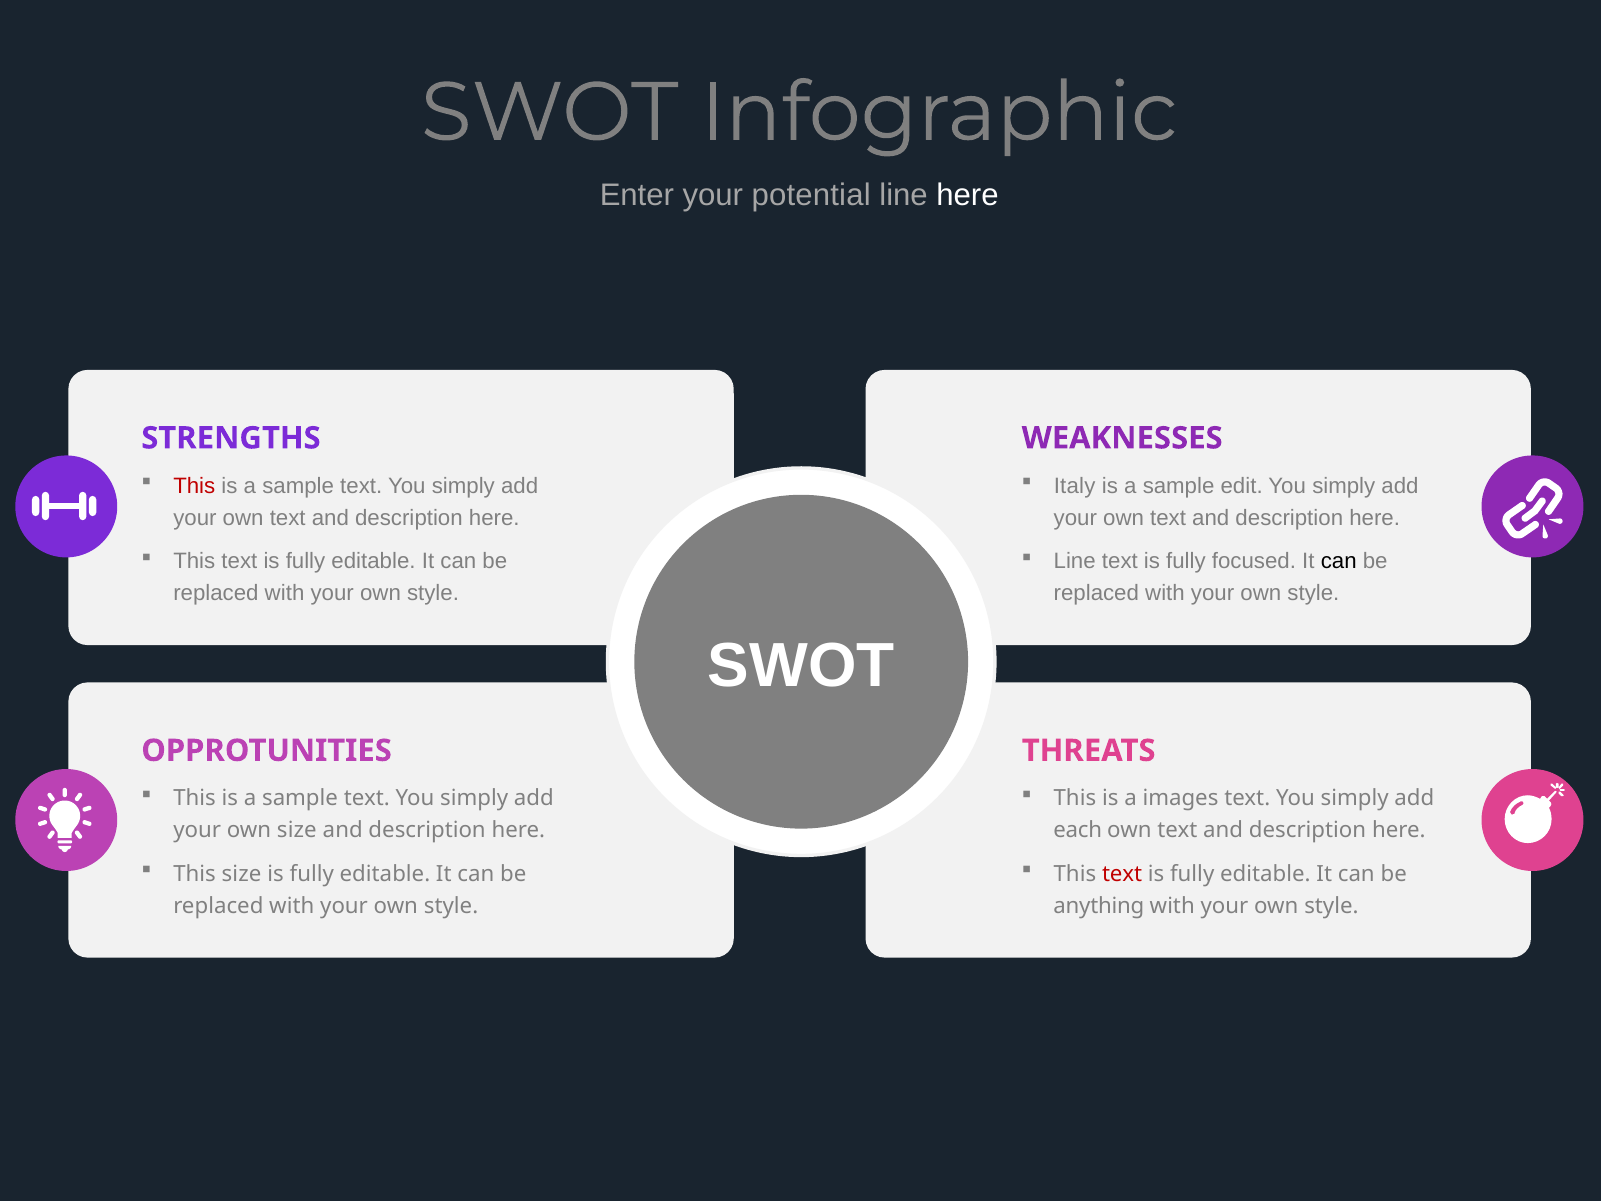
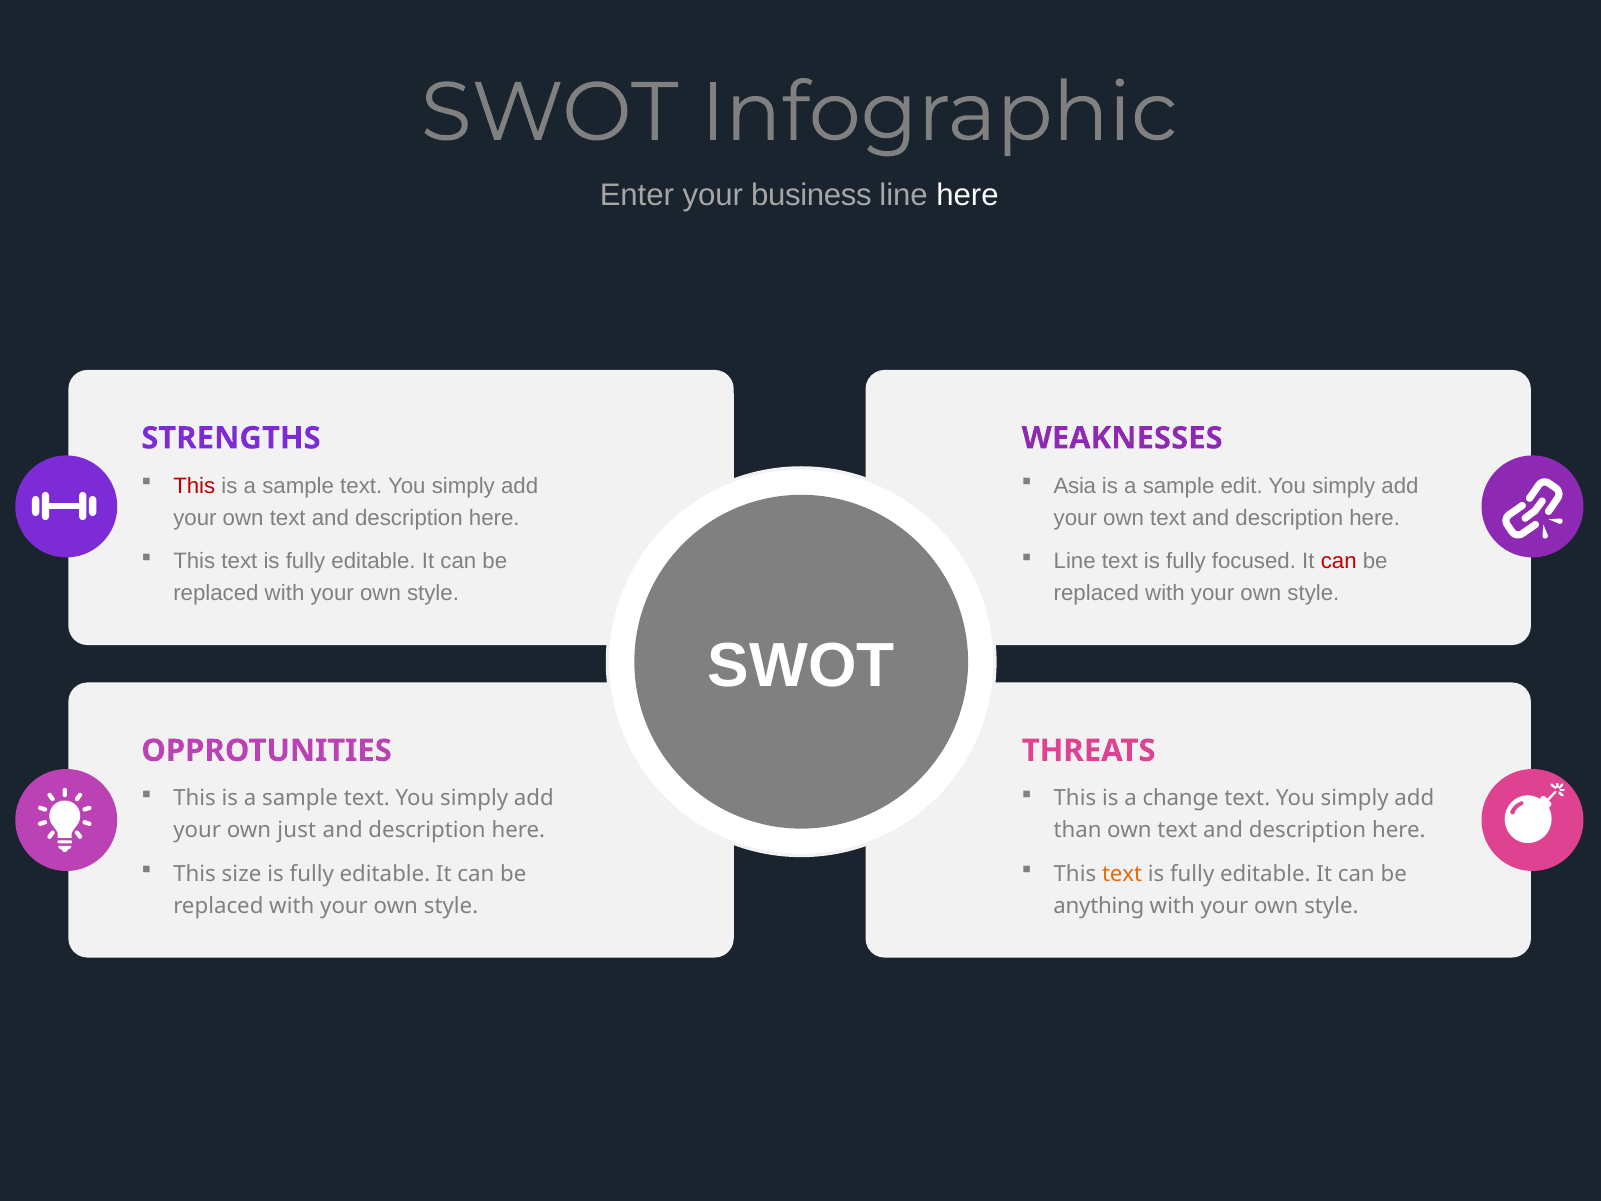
potential: potential -> business
Italy: Italy -> Asia
can at (1339, 561) colour: black -> red
images: images -> change
own size: size -> just
each: each -> than
text at (1122, 874) colour: red -> orange
